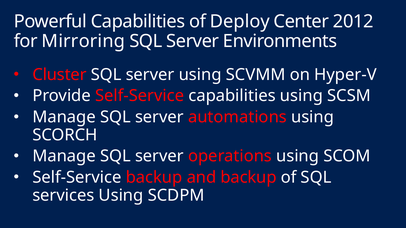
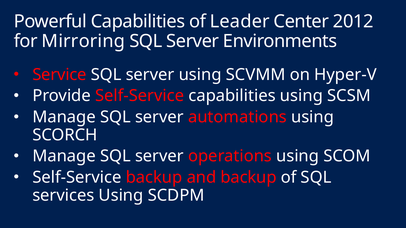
Deploy: Deploy -> Leader
Cluster: Cluster -> Service
